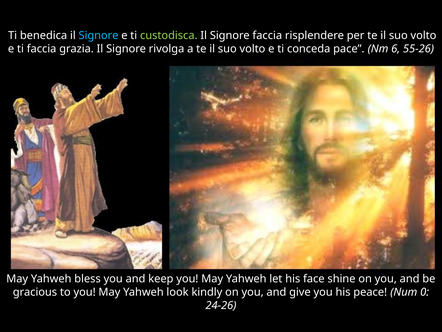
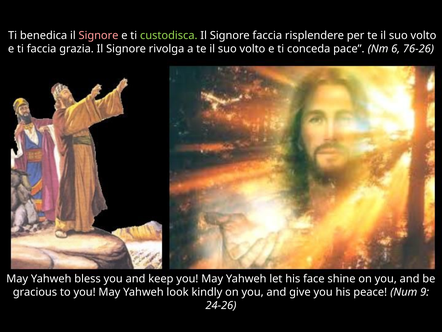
Signore at (98, 35) colour: light blue -> pink
55-26: 55-26 -> 76-26
0: 0 -> 9
